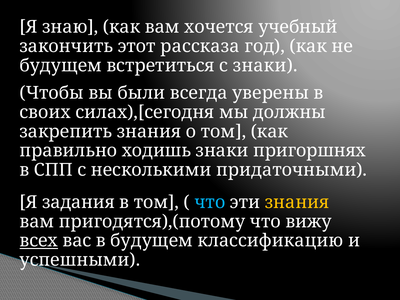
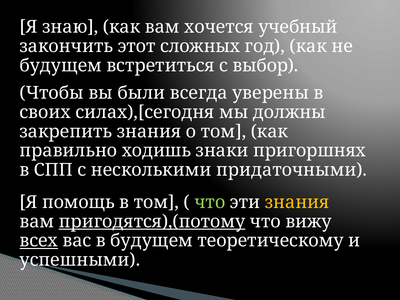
рассказа: рассказа -> сложных
с знаки: знаки -> выбор
задания: задания -> помощь
что at (210, 202) colour: light blue -> light green
пригодятся),(потому underline: none -> present
классификацию: классификацию -> теоретическому
